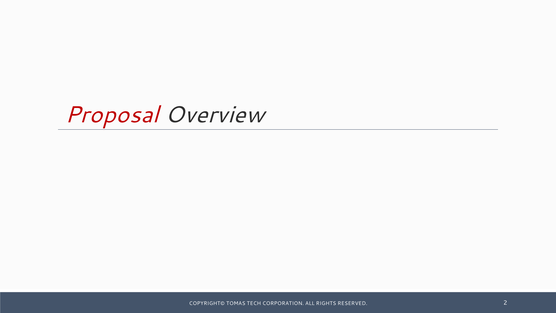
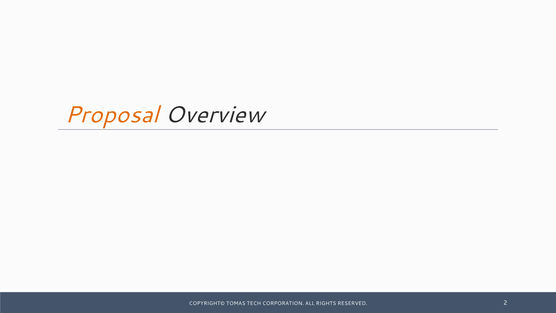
Proposal colour: red -> orange
